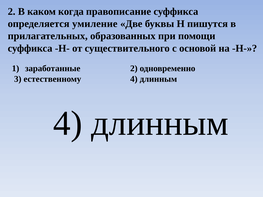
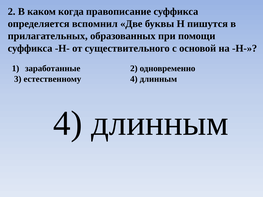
умиление: умиление -> вспомнил
